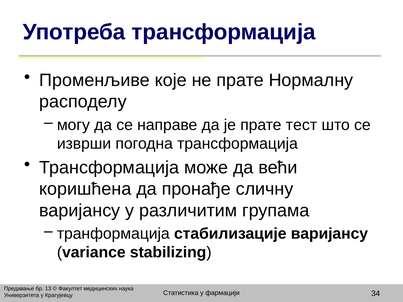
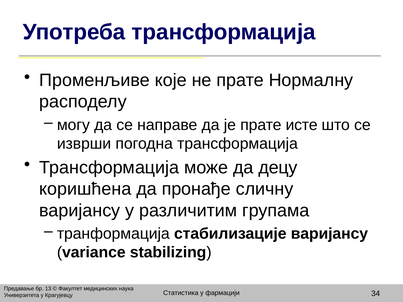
тест: тест -> исте
већи: већи -> децу
